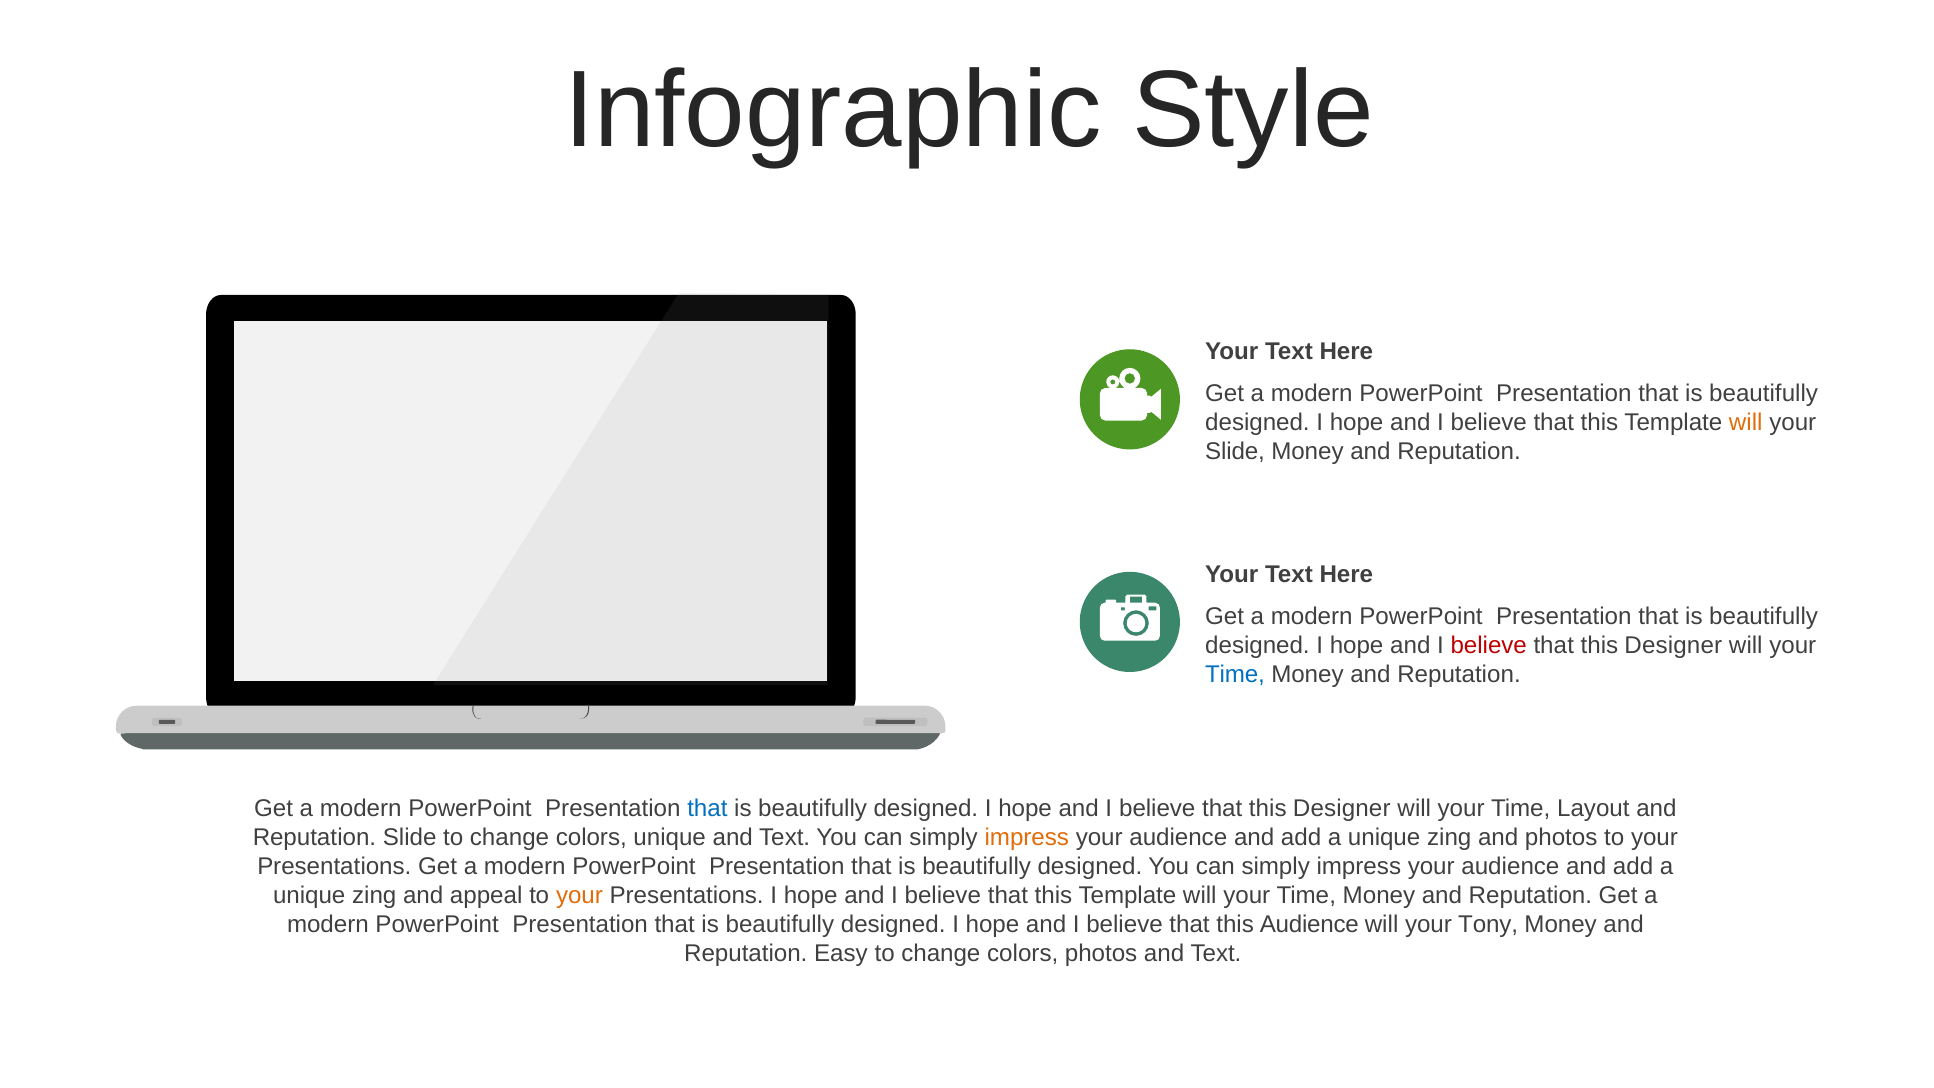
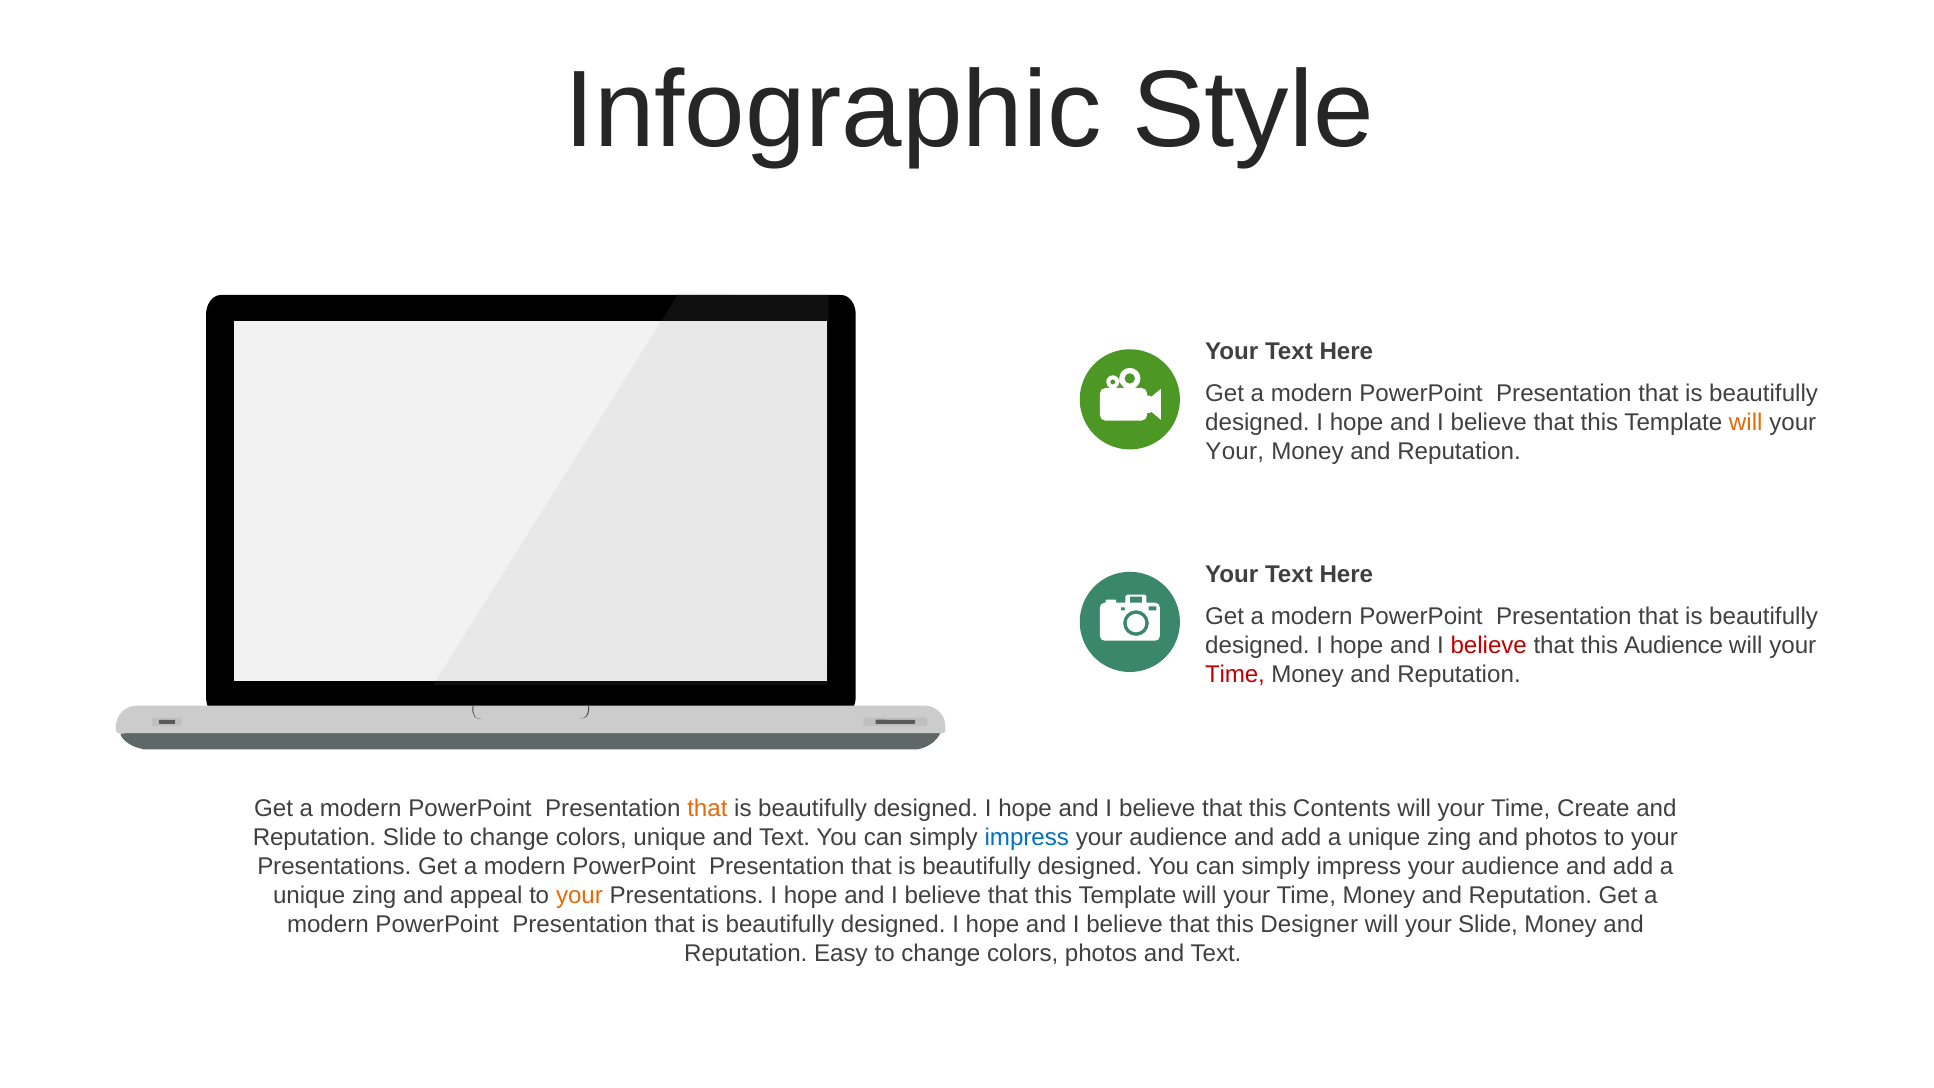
Slide at (1235, 452): Slide -> Your
Designer at (1673, 645): Designer -> Audience
Time at (1235, 674) colour: blue -> red
that at (707, 808) colour: blue -> orange
Designer at (1342, 808): Designer -> Contents
Layout: Layout -> Create
impress at (1027, 837) colour: orange -> blue
this Audience: Audience -> Designer
your Tony: Tony -> Slide
